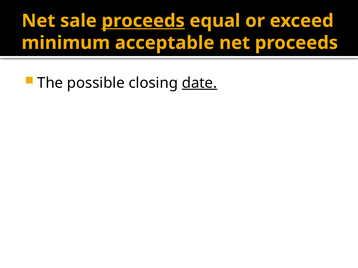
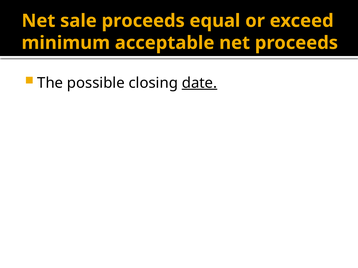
proceeds at (143, 21) underline: present -> none
